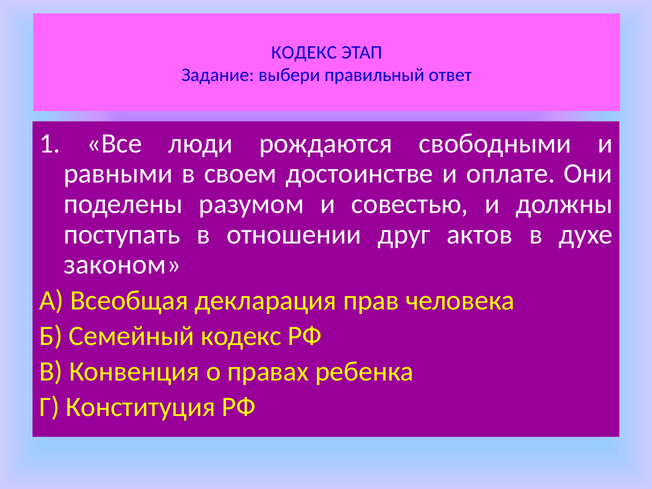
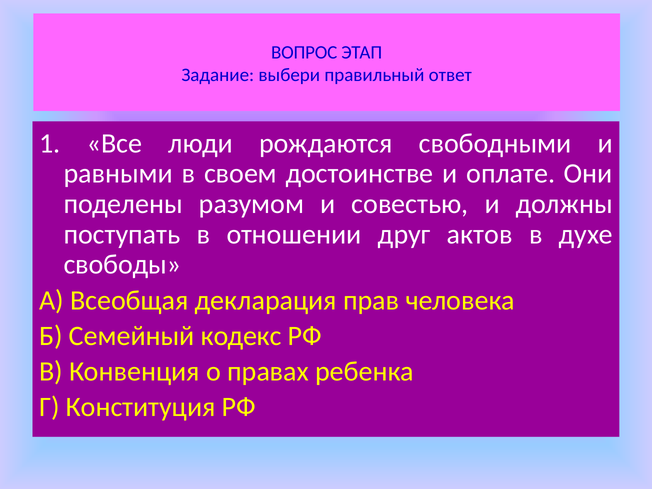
КОДЕКС at (304, 52): КОДЕКС -> ВОПРОС
законом: законом -> свободы
